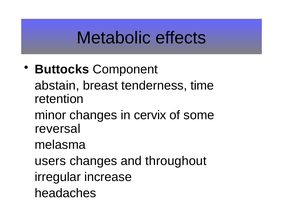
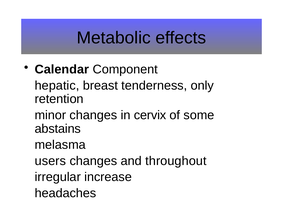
Buttocks: Buttocks -> Calendar
abstain: abstain -> hepatic
time: time -> only
reversal: reversal -> abstains
